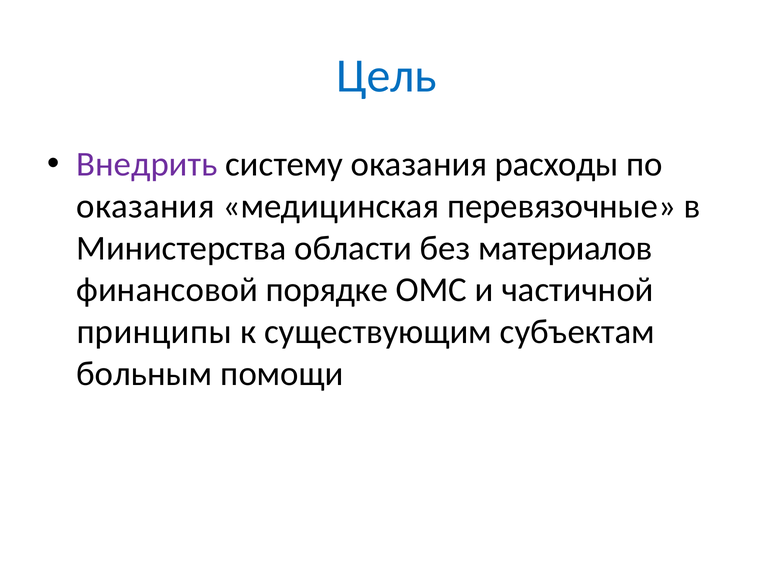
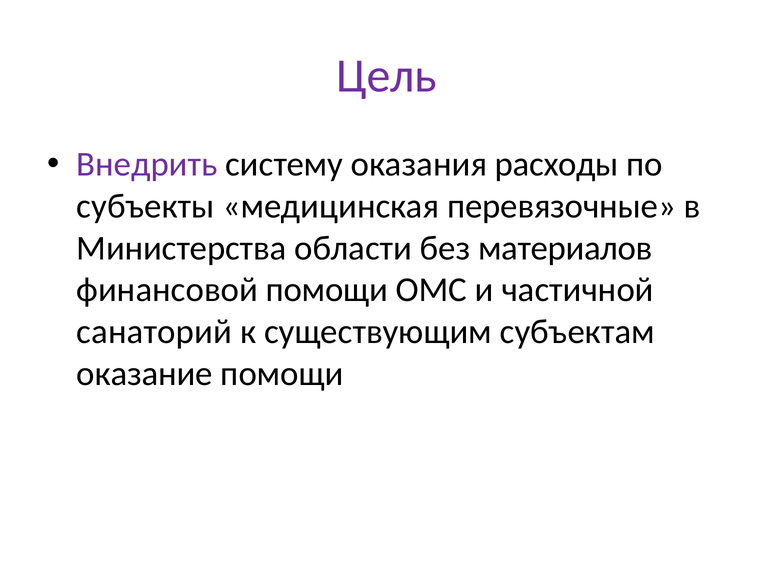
Цель colour: blue -> purple
оказания at (145, 206): оказания -> субъекты
финансовой порядке: порядке -> помощи
принципы: принципы -> санаторий
больным: больным -> оказание
